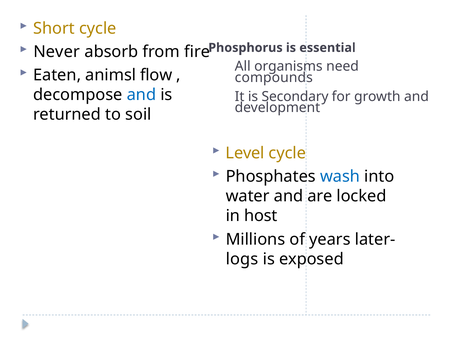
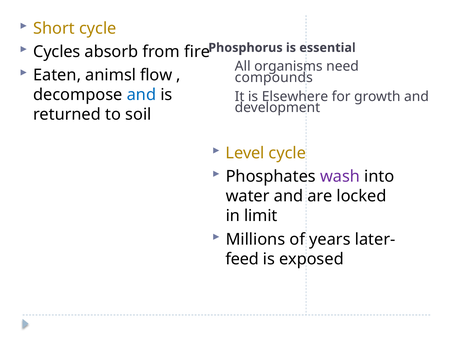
Never: Never -> Cycles
Secondary: Secondary -> Elsewhere
wash colour: blue -> purple
host: host -> limit
logs: logs -> feed
